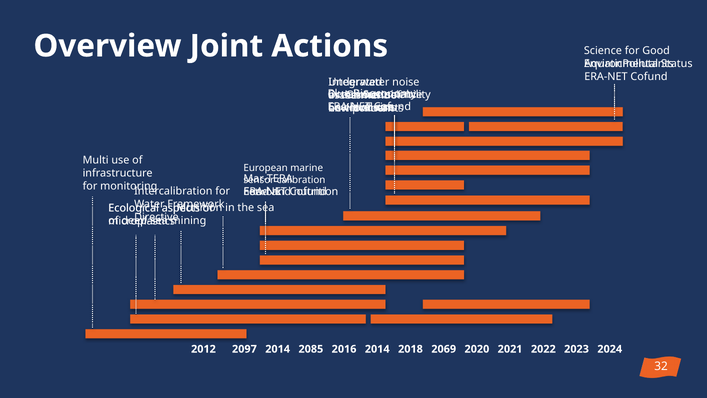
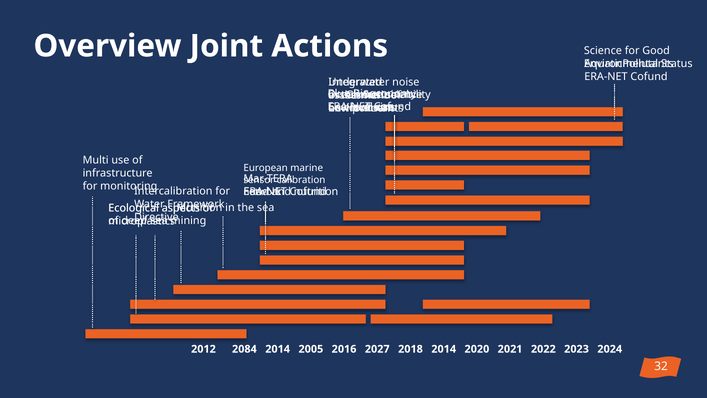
2097: 2097 -> 2084
2085: 2085 -> 2005
2016 2014: 2014 -> 2027
2018 2069: 2069 -> 2014
